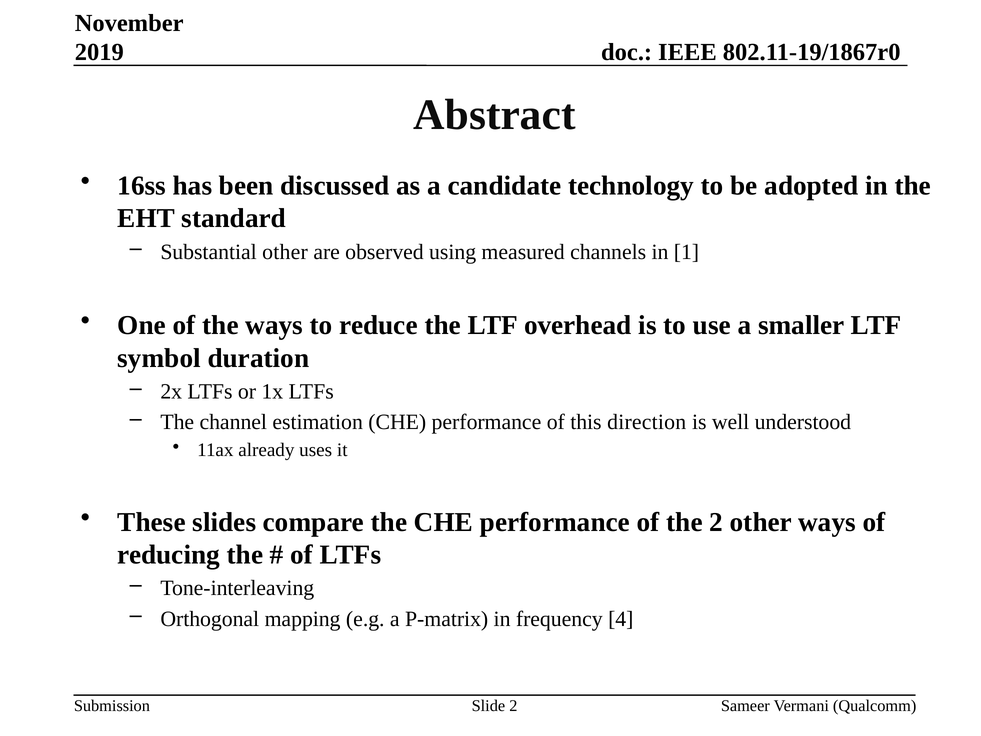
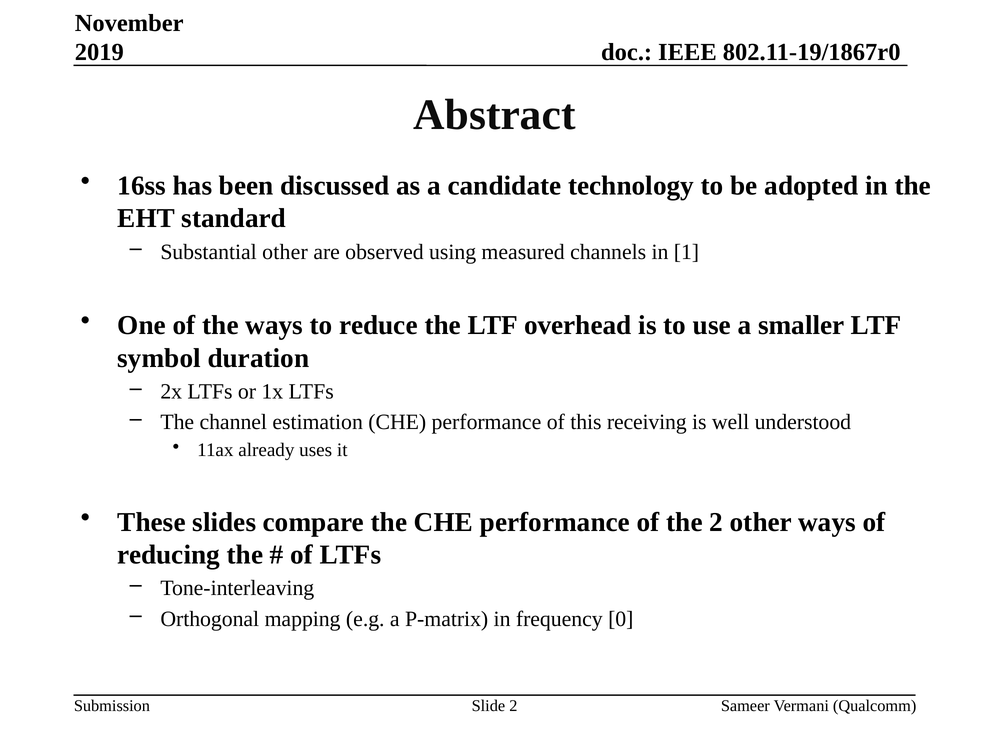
direction: direction -> receiving
4: 4 -> 0
